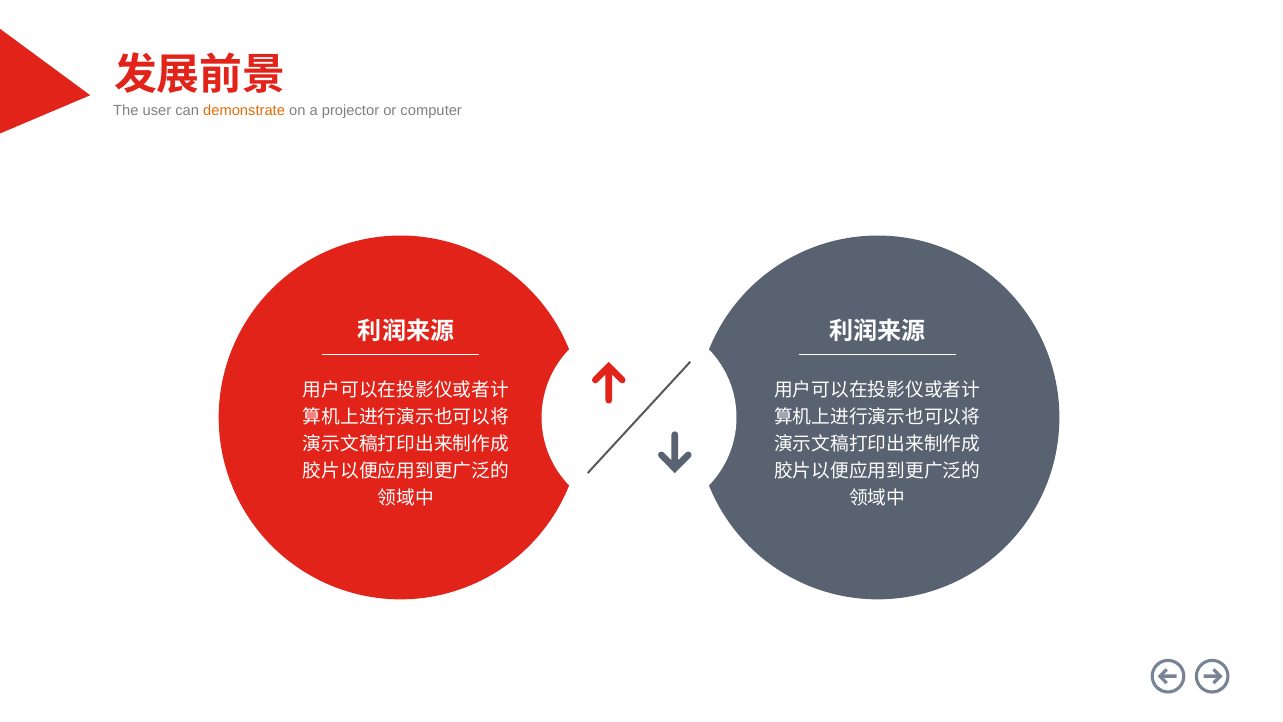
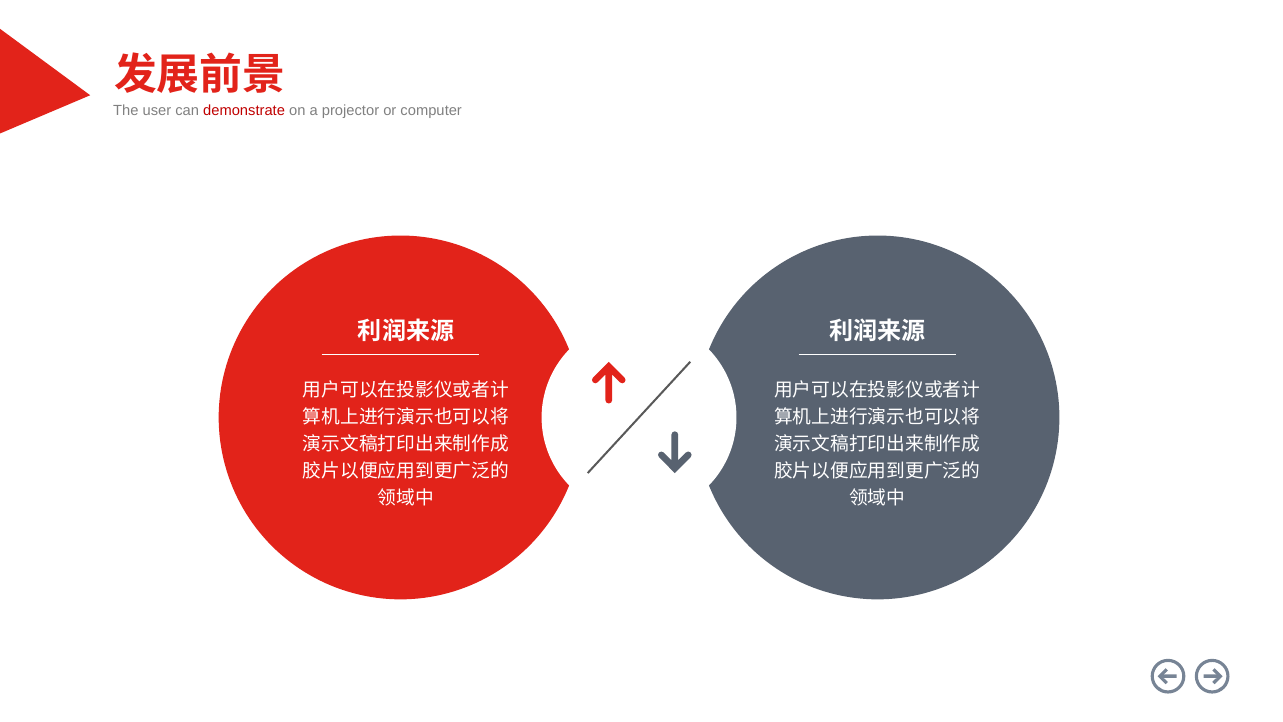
demonstrate colour: orange -> red
